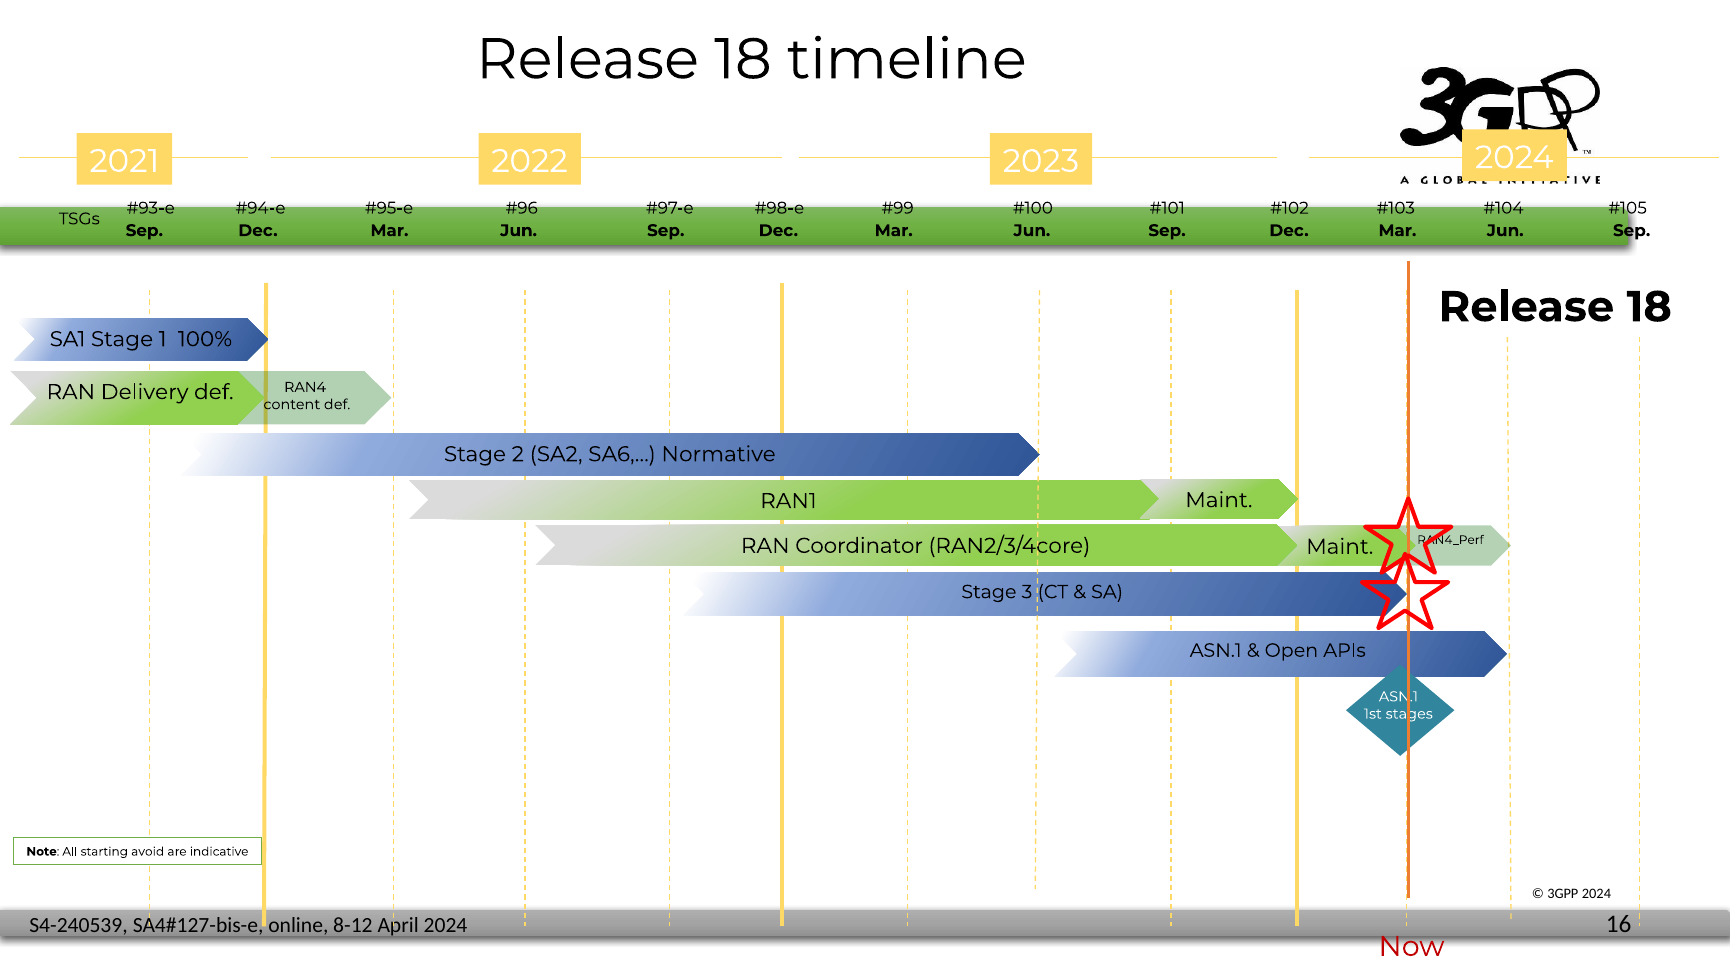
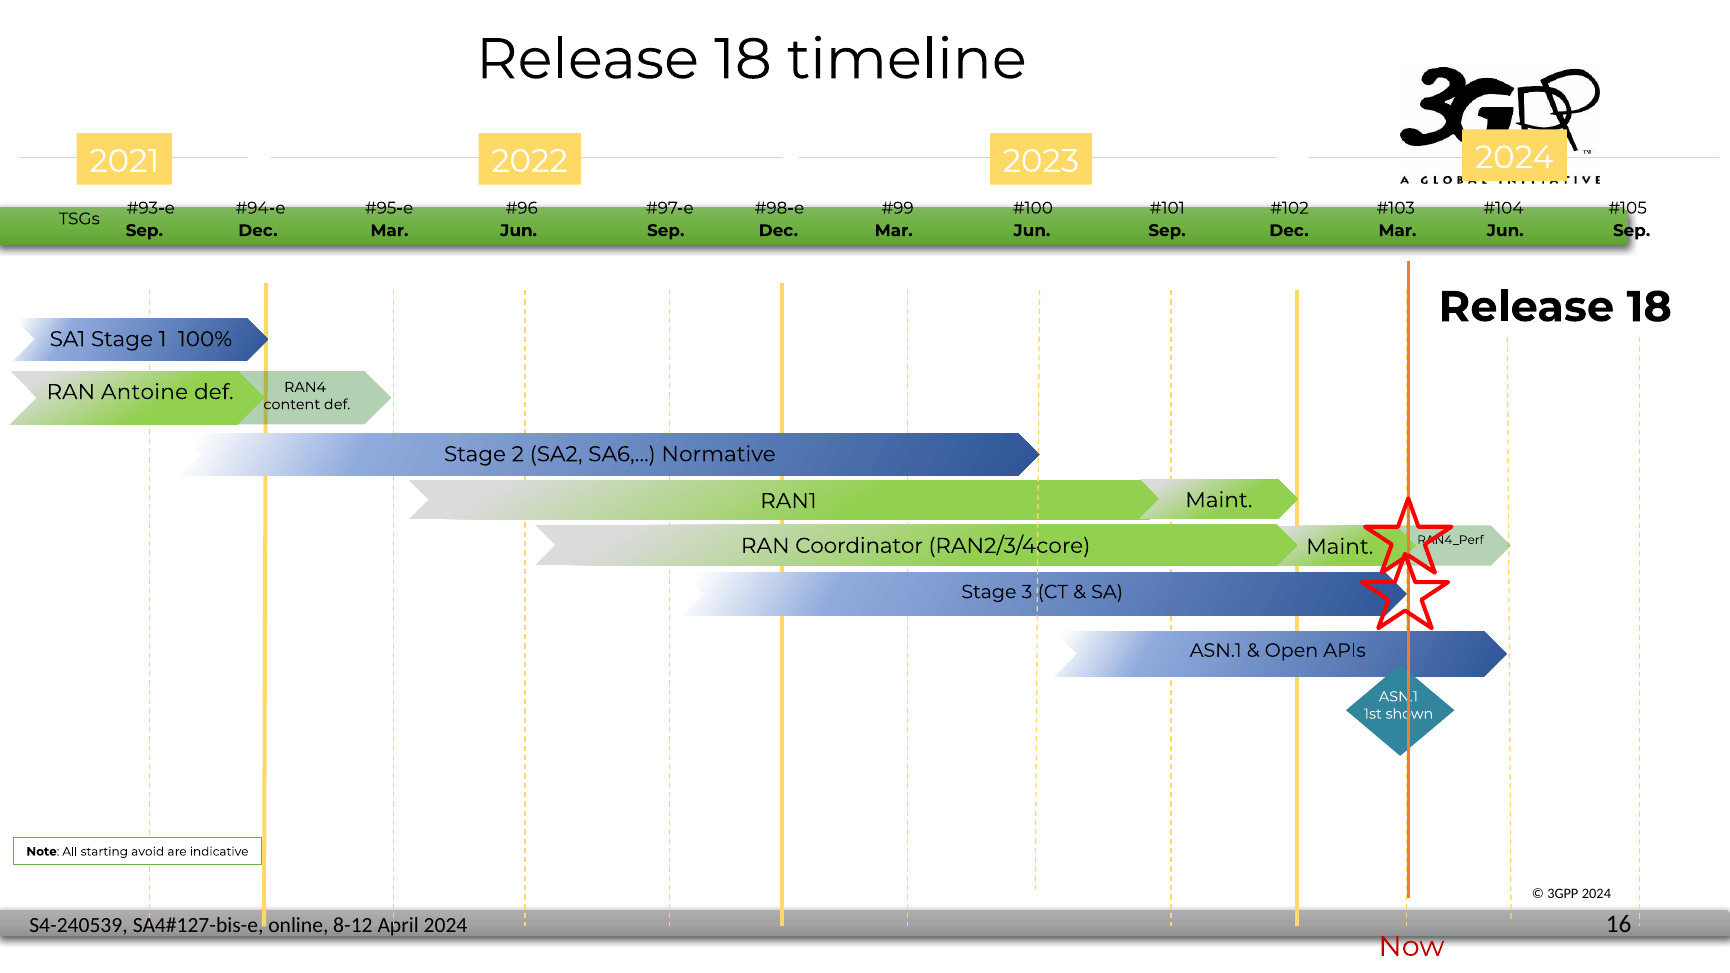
Delivery: Delivery -> Antoine
stages: stages -> shown
